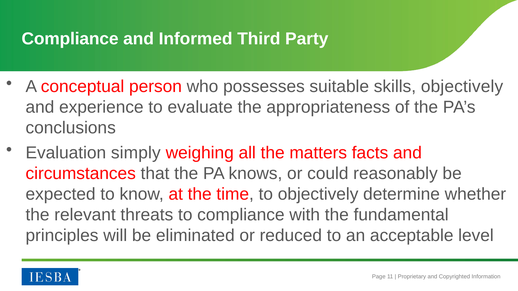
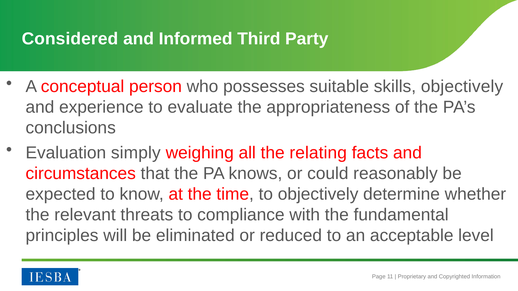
Compliance at (70, 39): Compliance -> Considered
matters: matters -> relating
